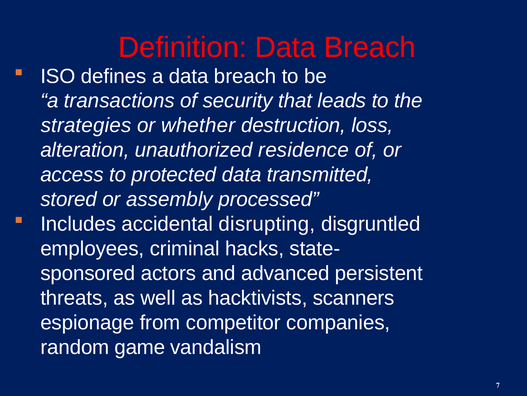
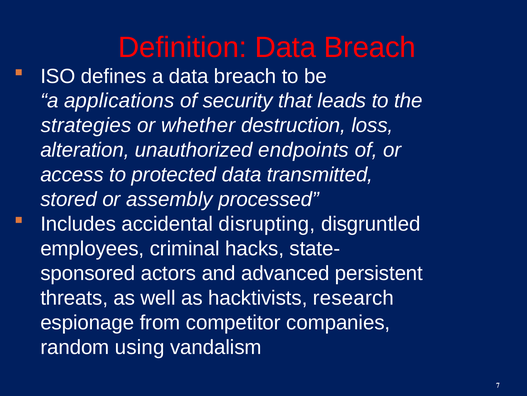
transactions: transactions -> applications
residence: residence -> endpoints
scanners: scanners -> research
game: game -> using
